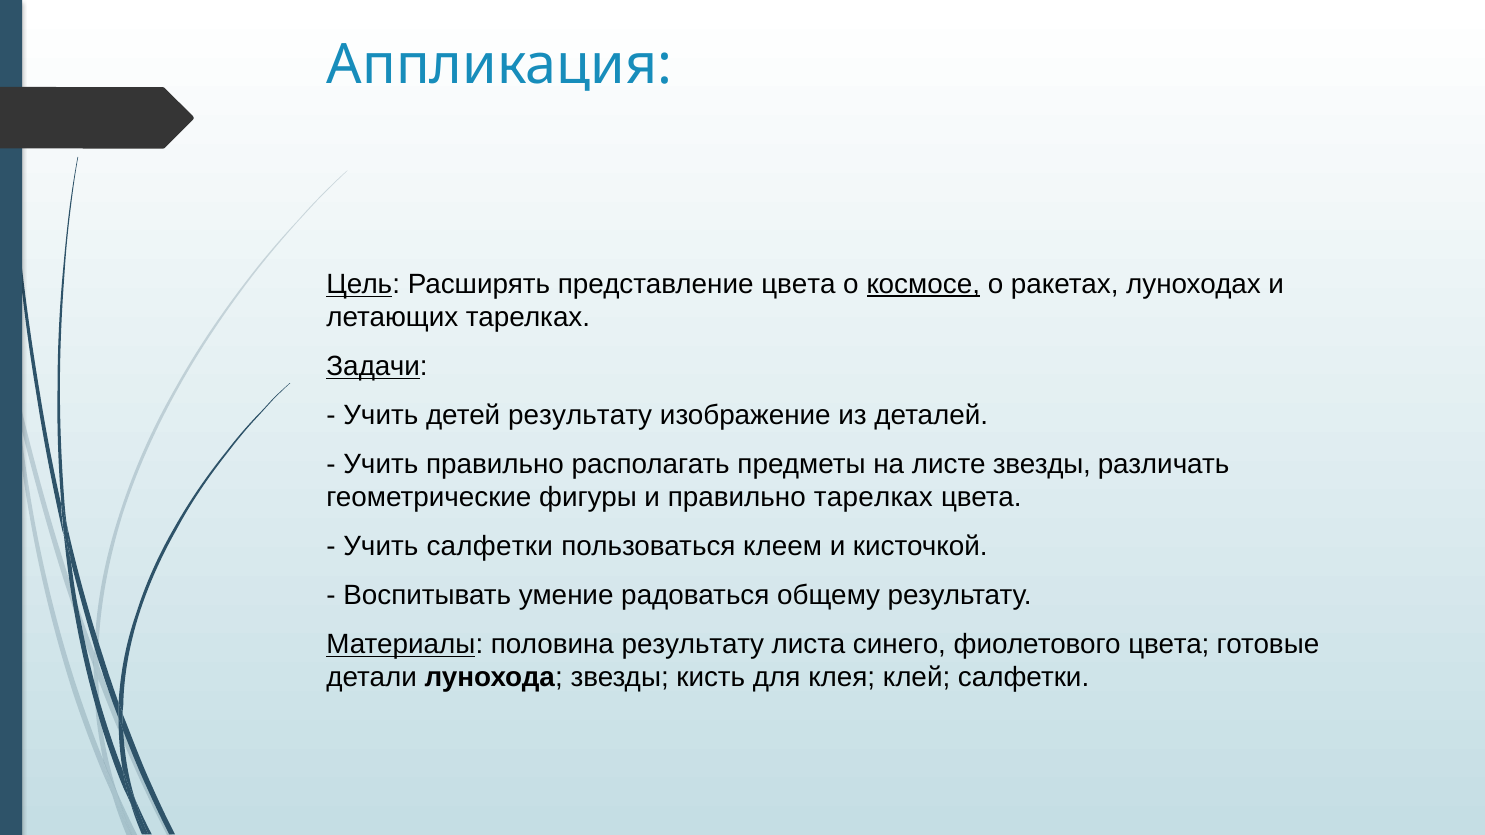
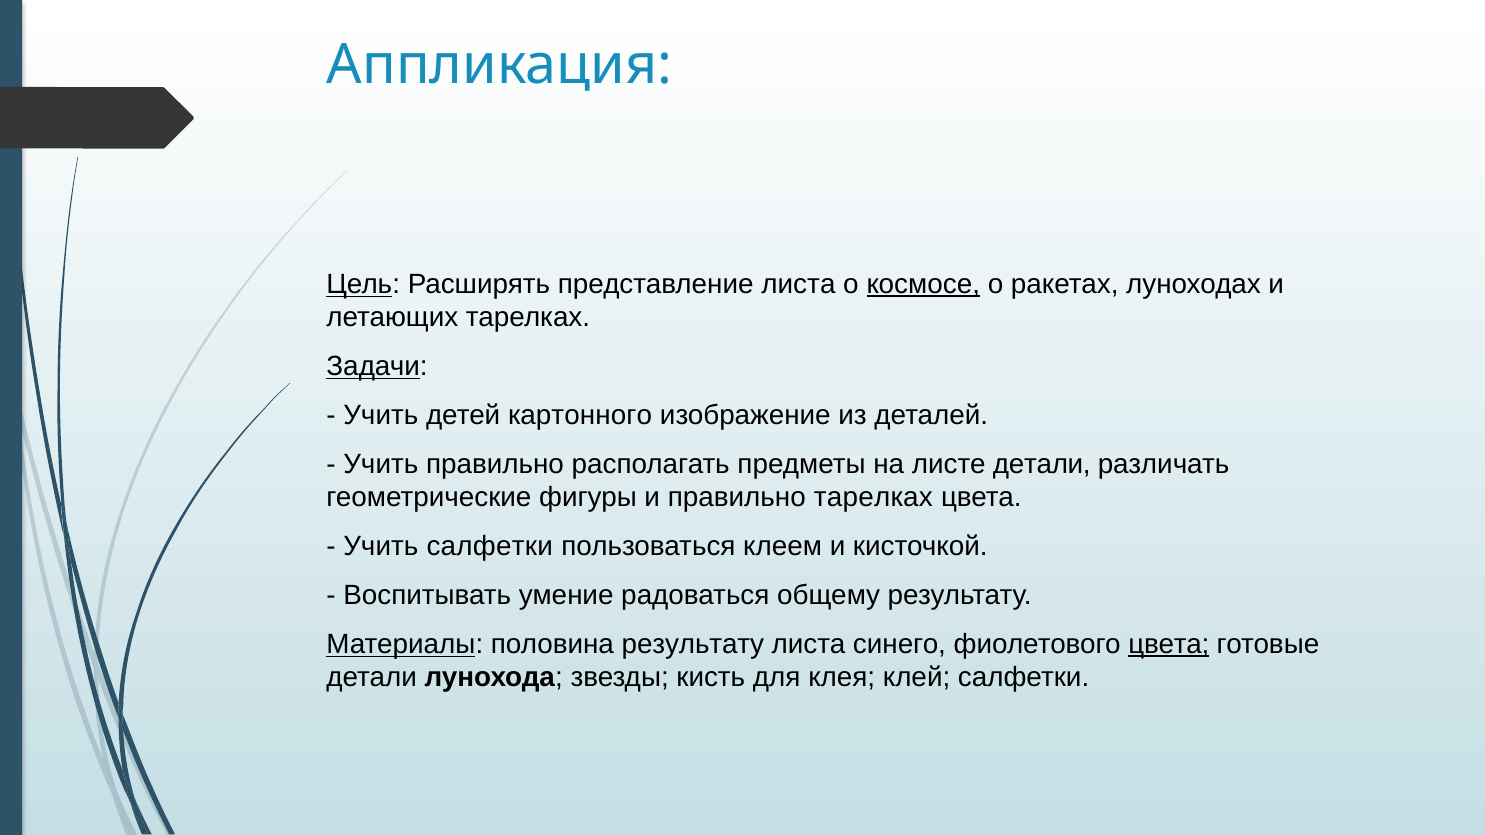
представление цвета: цвета -> листа
детей результату: результату -> картонного
листе звезды: звезды -> детали
цвета at (1169, 644) underline: none -> present
